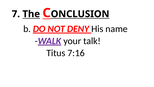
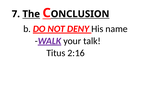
7:16: 7:16 -> 2:16
